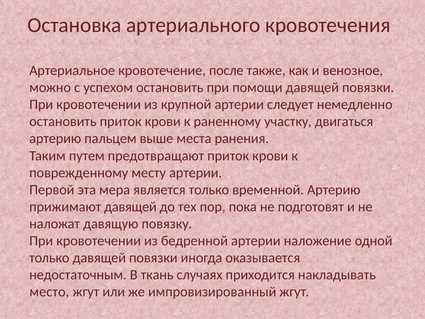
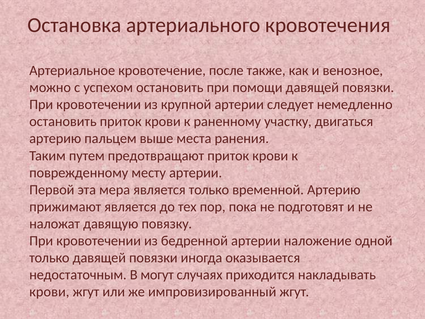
прижимают давящей: давящей -> является
ткань: ткань -> могут
место at (49, 292): место -> крови
